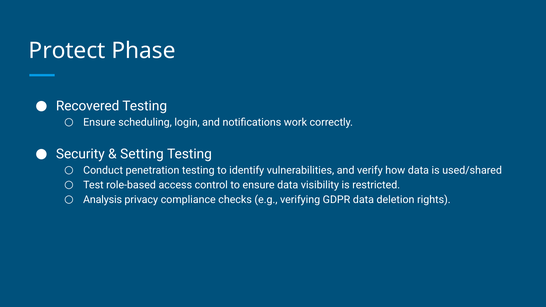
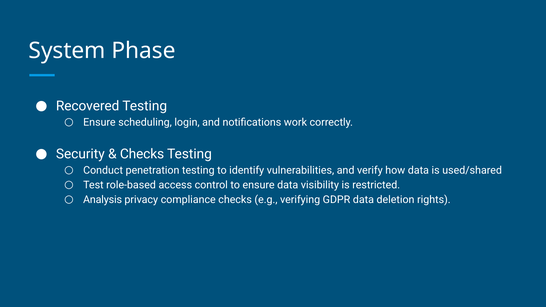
Protect: Protect -> System
Setting at (142, 154): Setting -> Checks
